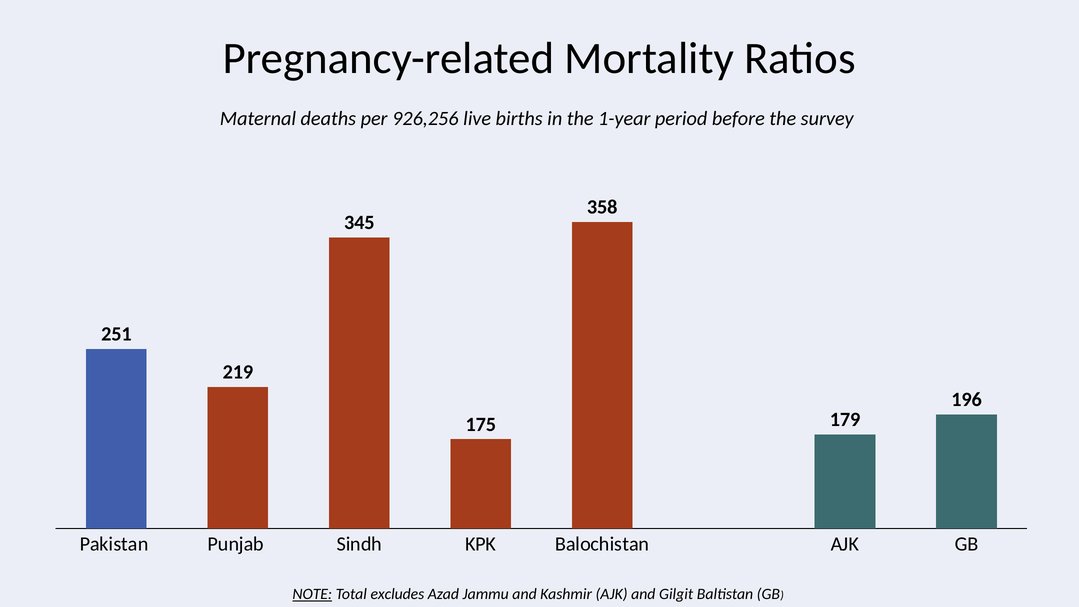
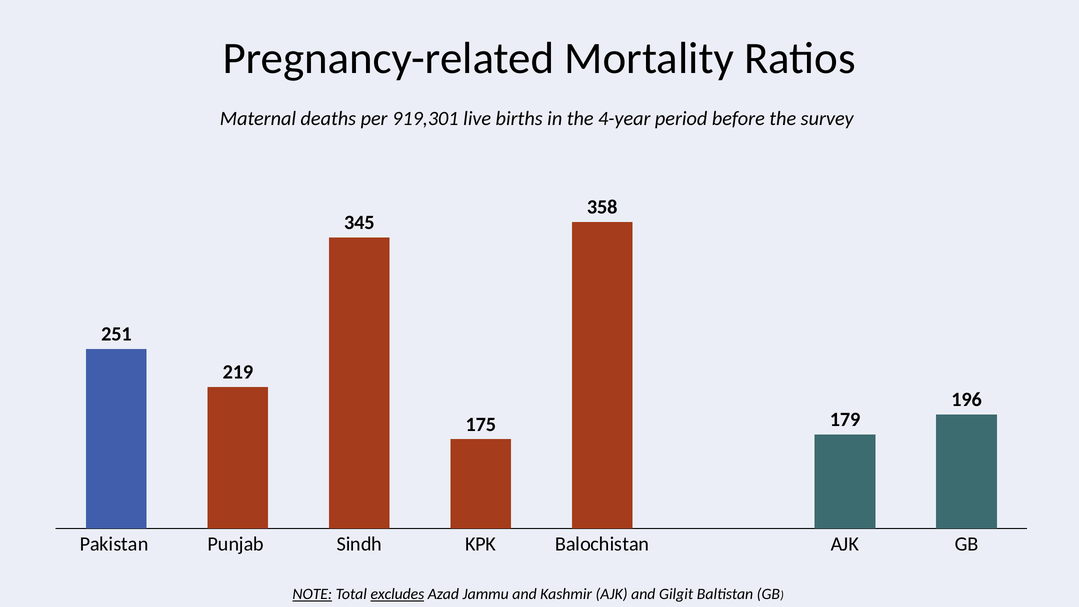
926,256: 926,256 -> 919,301
1-year: 1-year -> 4-year
excludes underline: none -> present
